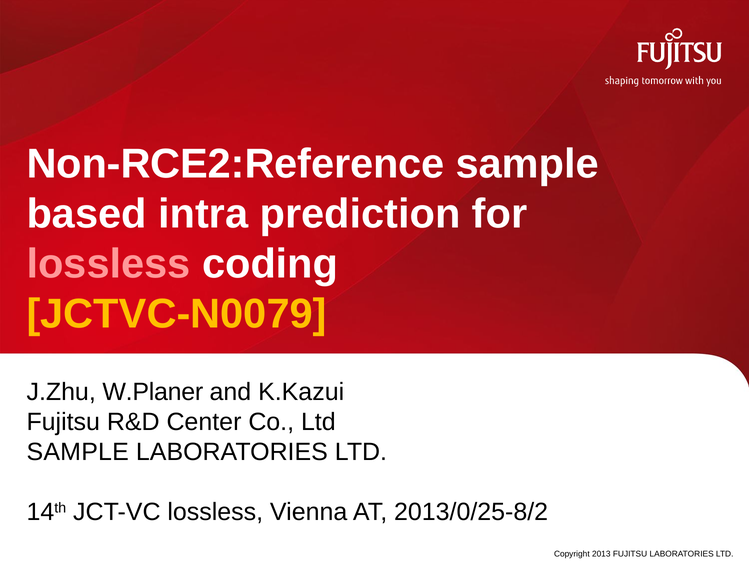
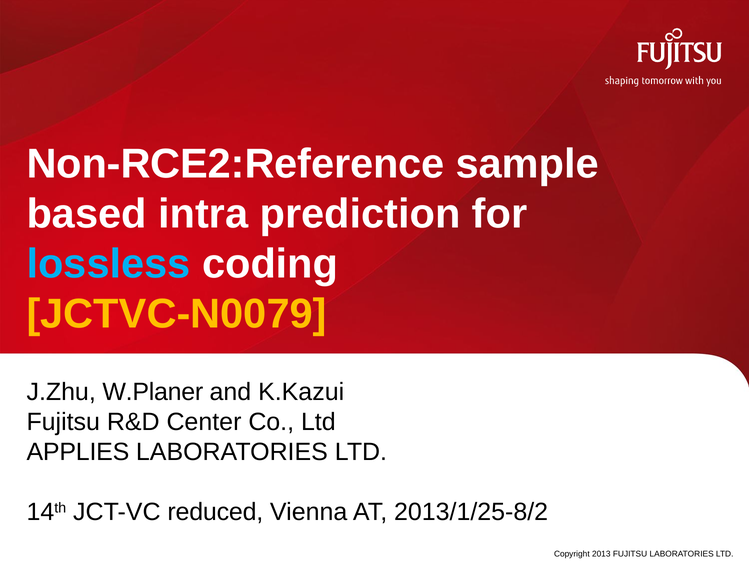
lossless at (109, 264) colour: pink -> light blue
SAMPLE at (78, 452): SAMPLE -> APPLIES
JCT-VC lossless: lossless -> reduced
2013/0/25-8/2: 2013/0/25-8/2 -> 2013/1/25-8/2
